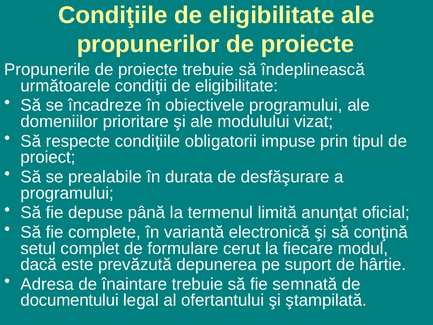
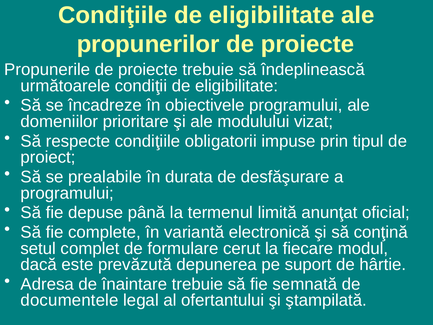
documentului: documentului -> documentele
